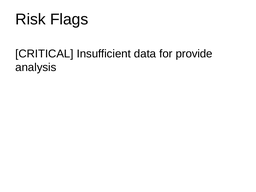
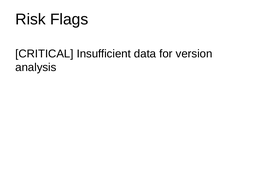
provide: provide -> version
